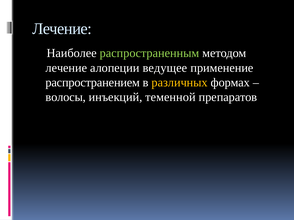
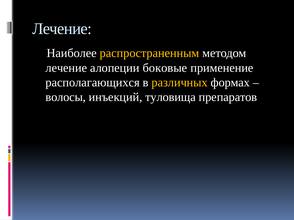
распространенным colour: light green -> yellow
ведущее: ведущее -> боковые
распространением: распространением -> располагающихся
теменной: теменной -> туловища
